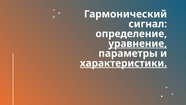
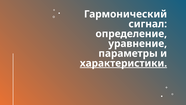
уравнение underline: present -> none
